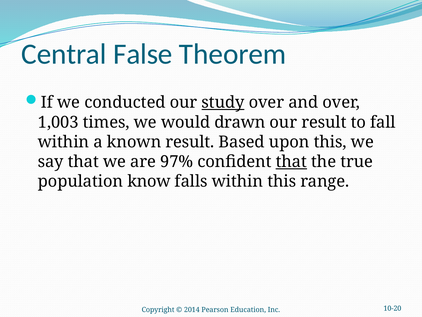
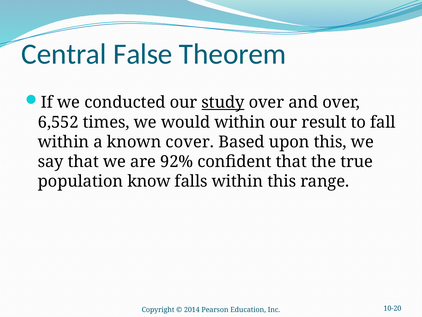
1,003: 1,003 -> 6,552
would drawn: drawn -> within
known result: result -> cover
97%: 97% -> 92%
that at (291, 162) underline: present -> none
